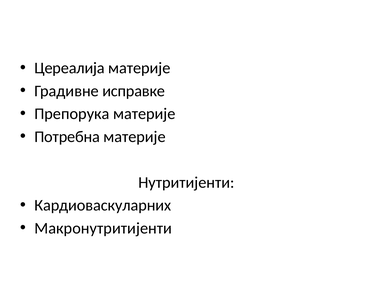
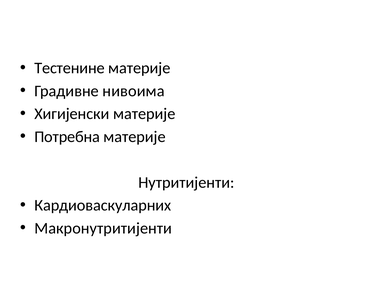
Цереалија: Цереалија -> Тестенине
исправке: исправке -> нивоима
Препорука: Препорука -> Хигијенски
